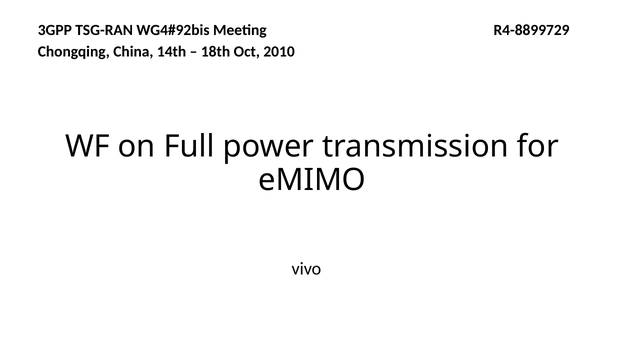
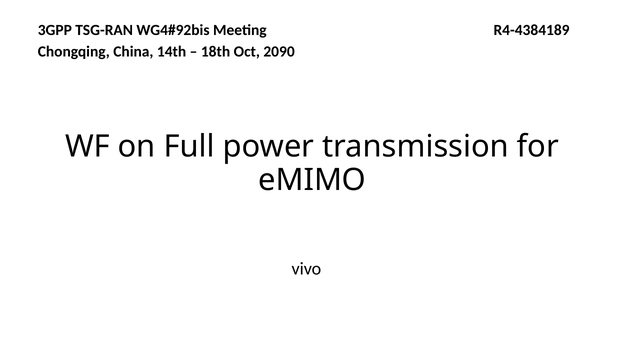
R4-8899729: R4-8899729 -> R4-4384189
2010: 2010 -> 2090
